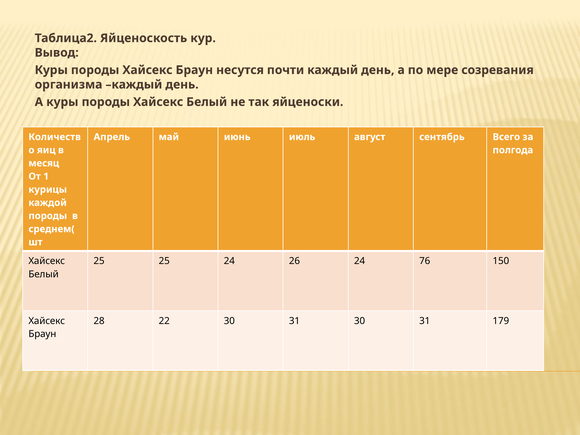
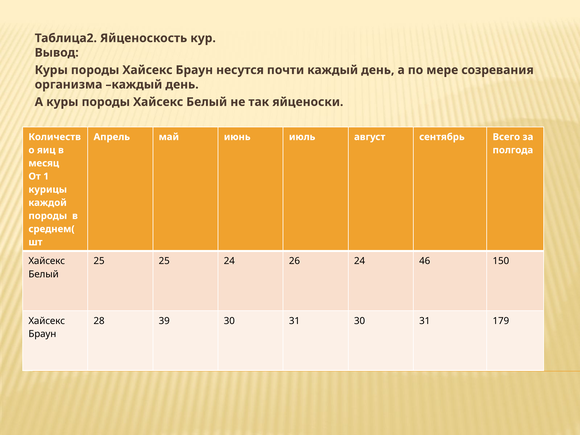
76: 76 -> 46
22: 22 -> 39
